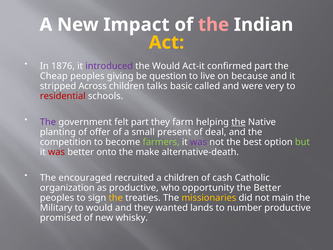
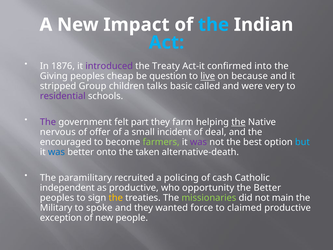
the at (214, 25) colour: pink -> light blue
Act colour: yellow -> light blue
the Would: Would -> Treaty
confirmed part: part -> into
Cheap: Cheap -> Giving
giving: giving -> cheap
live underline: none -> present
Across: Across -> Group
residential colour: red -> purple
planting: planting -> nervous
present: present -> incident
competition: competition -> encouraged
but colour: light green -> light blue
was at (56, 152) colour: red -> blue
make: make -> taken
encouraged: encouraged -> paramilitary
a children: children -> policing
organization: organization -> independent
missionaries colour: yellow -> light green
to would: would -> spoke
lands: lands -> force
number: number -> claimed
promised: promised -> exception
whisky: whisky -> people
